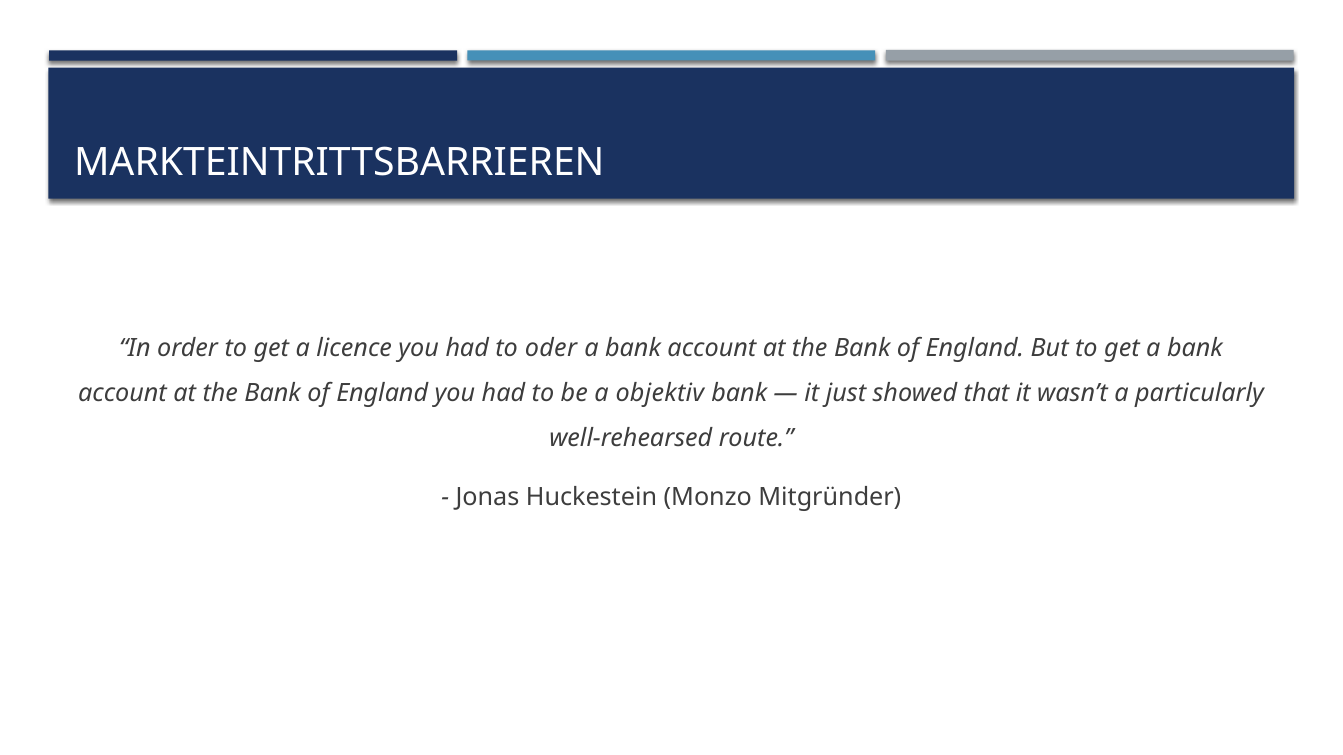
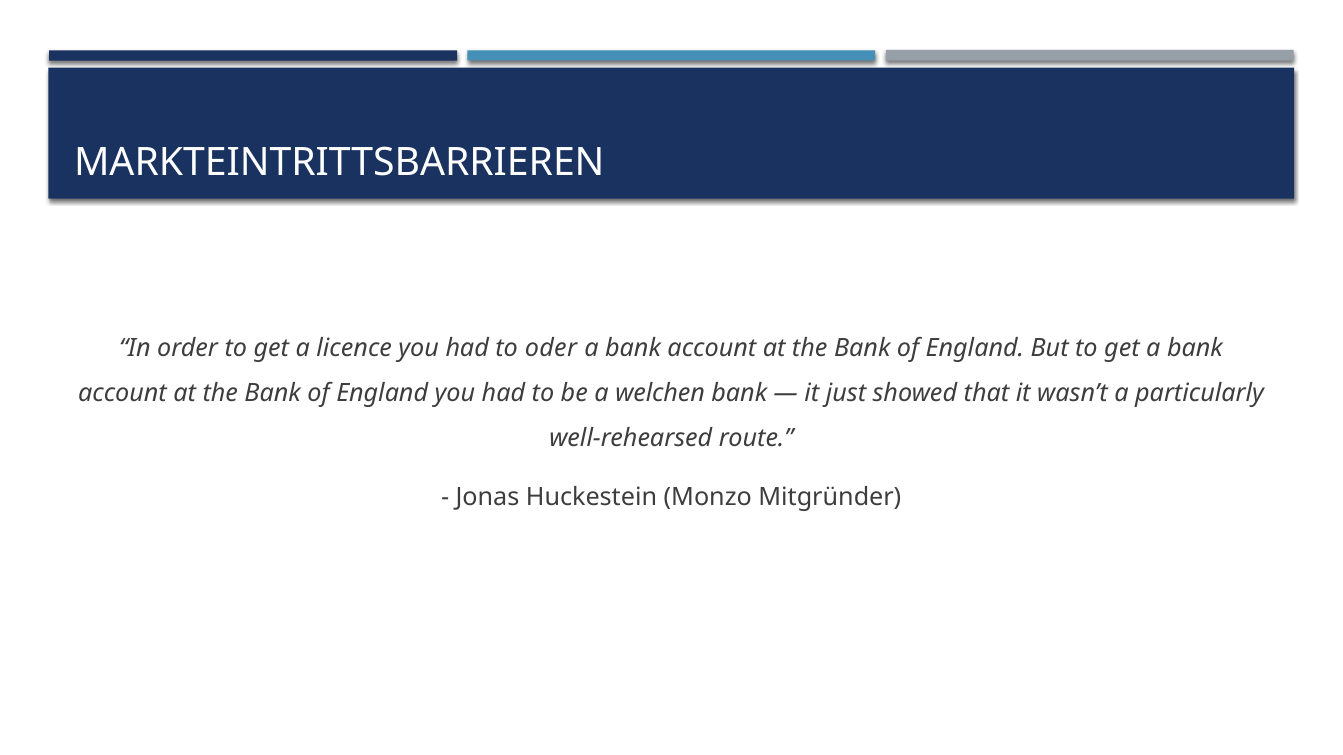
objektiv: objektiv -> welchen
